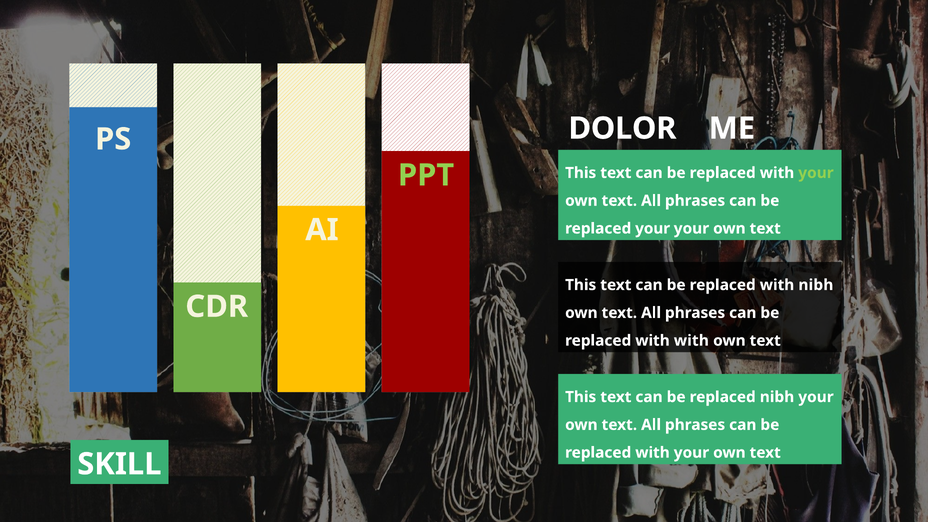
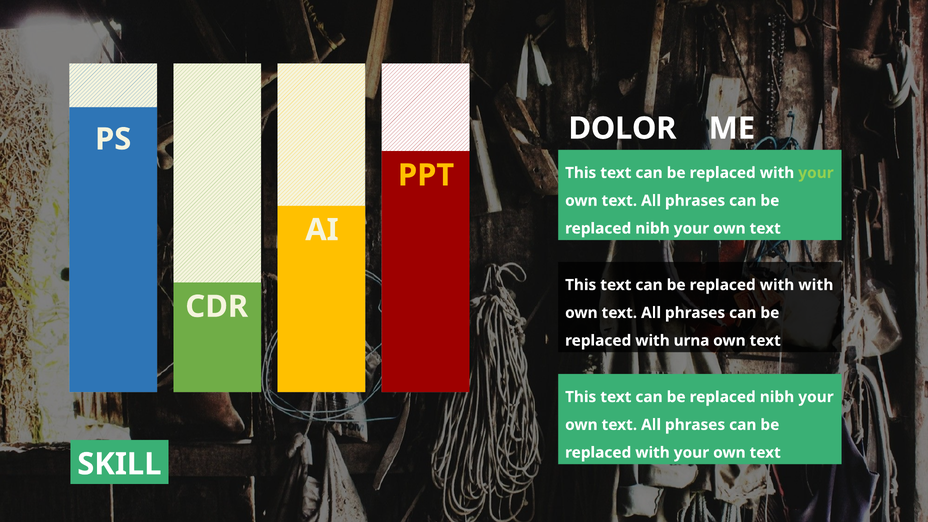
PPT colour: light green -> yellow
your at (653, 228): your -> nibh
with nibh: nibh -> with
with with: with -> urna
